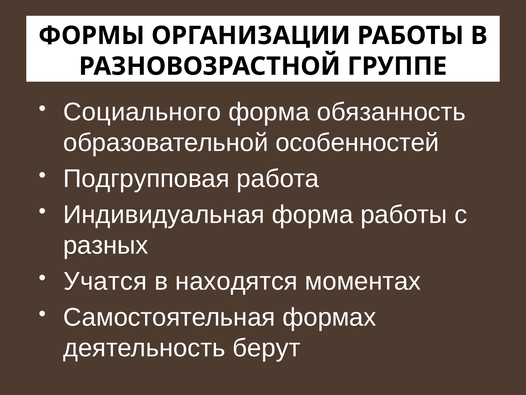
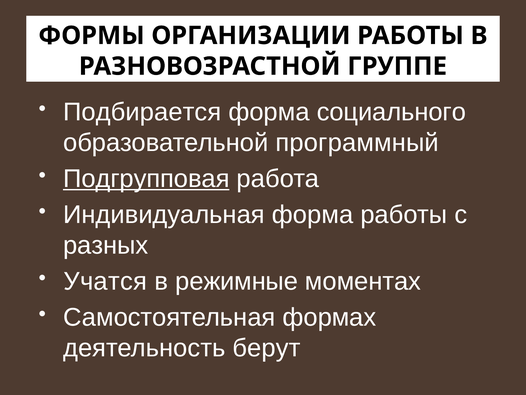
Социального: Социального -> Подбирается
обязанность: обязанность -> социального
особенностей: особенностей -> программный
Подгрупповая underline: none -> present
находятся: находятся -> режимные
